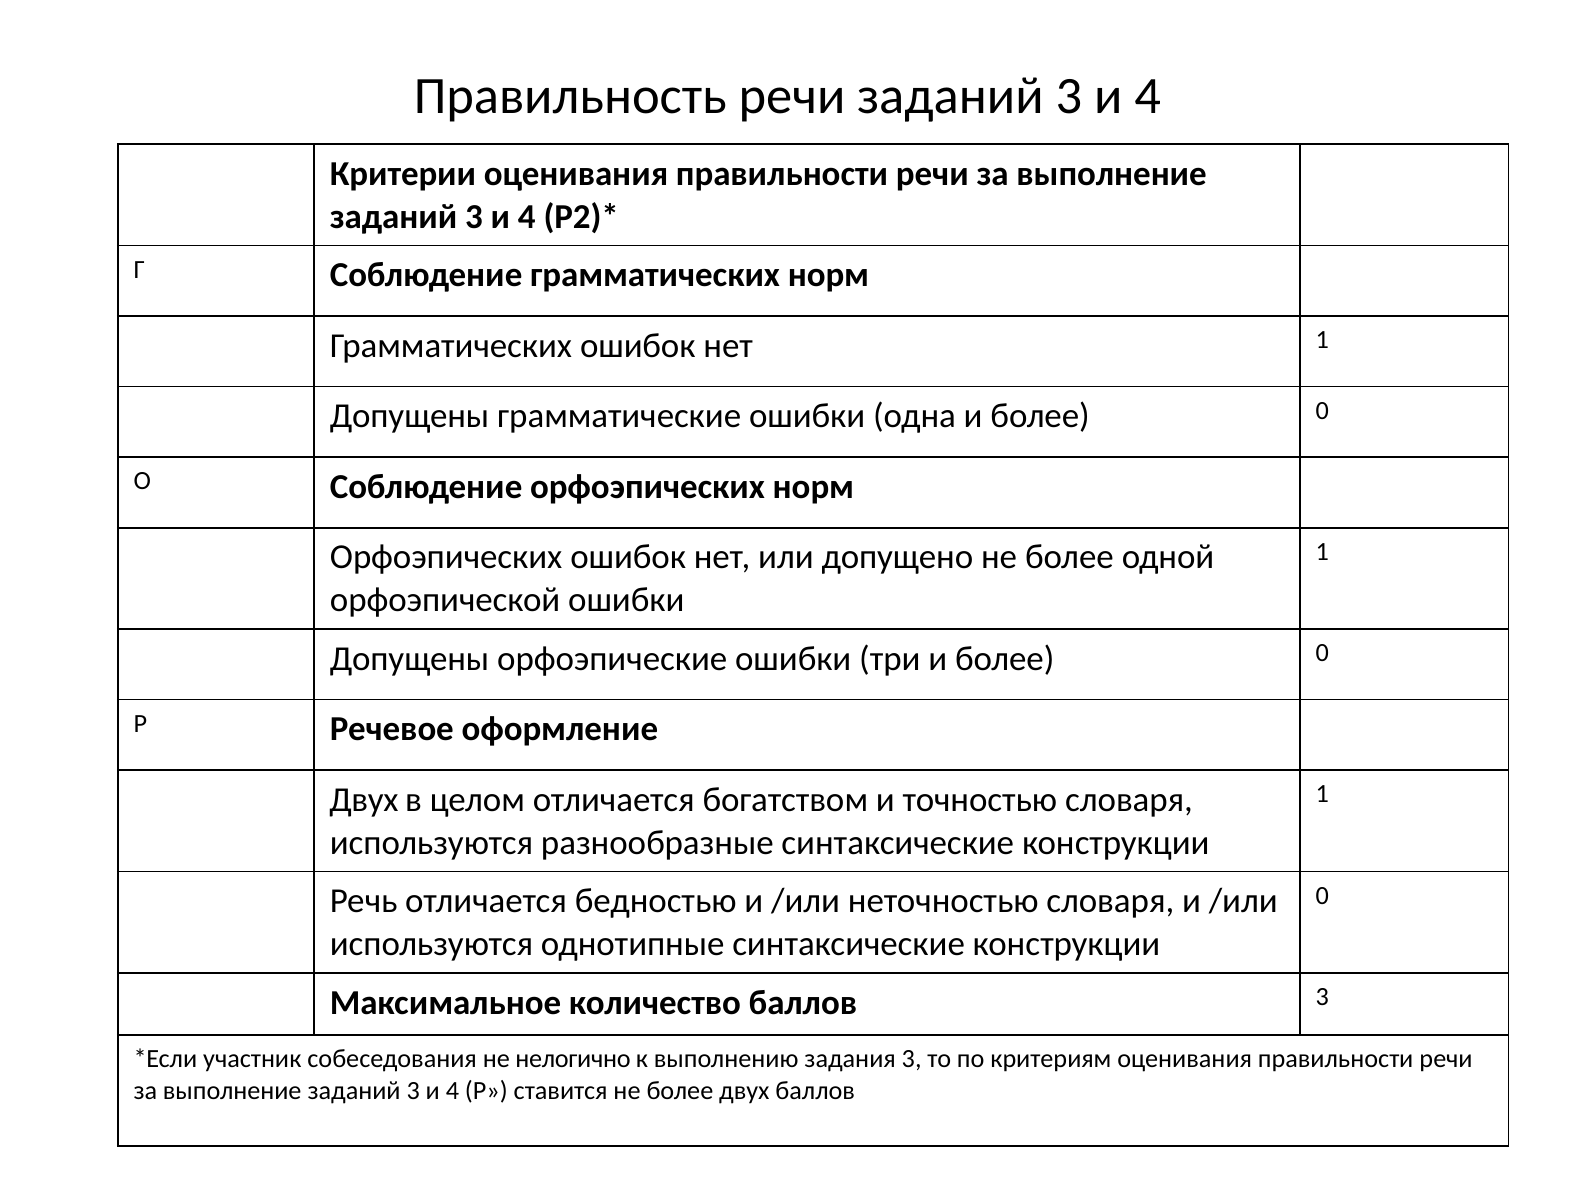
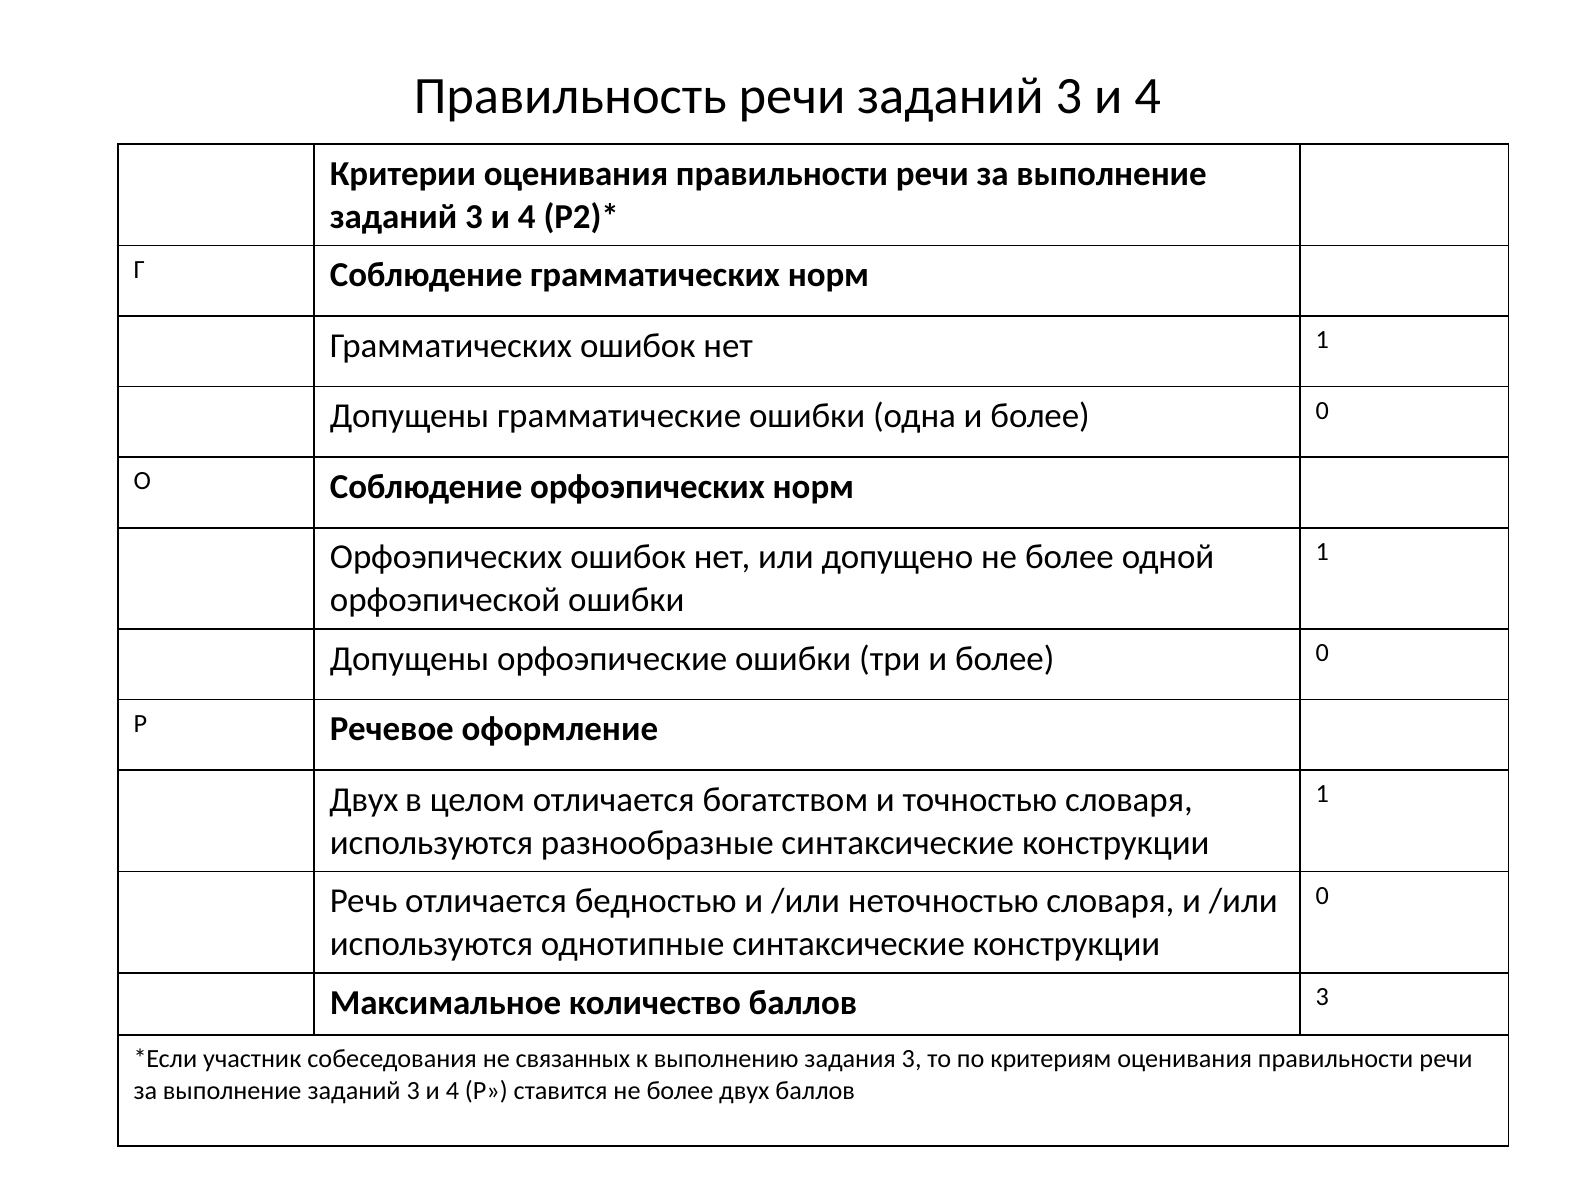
нелогично: нелогично -> связанных
